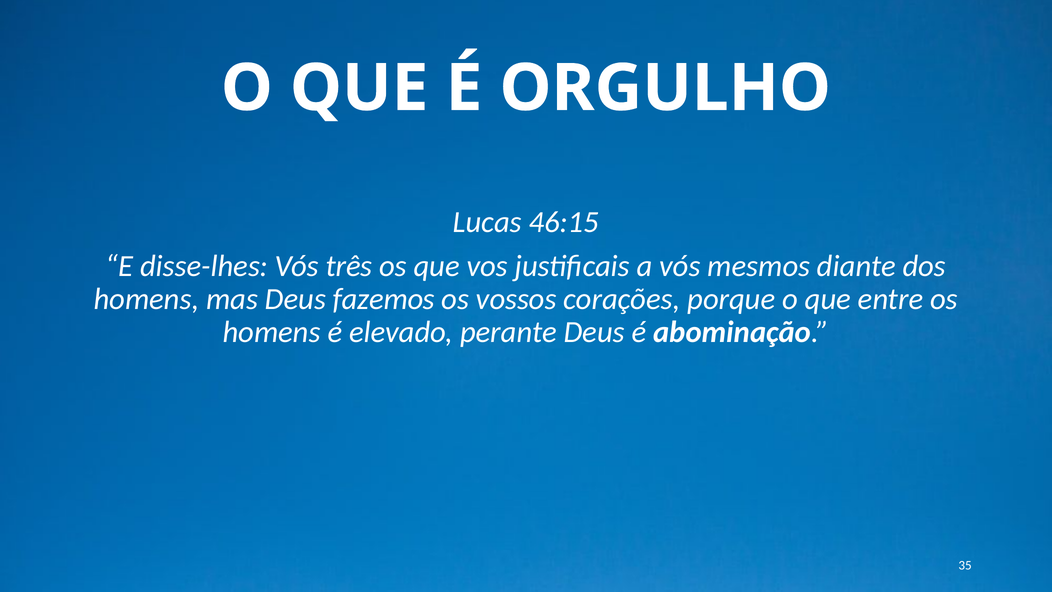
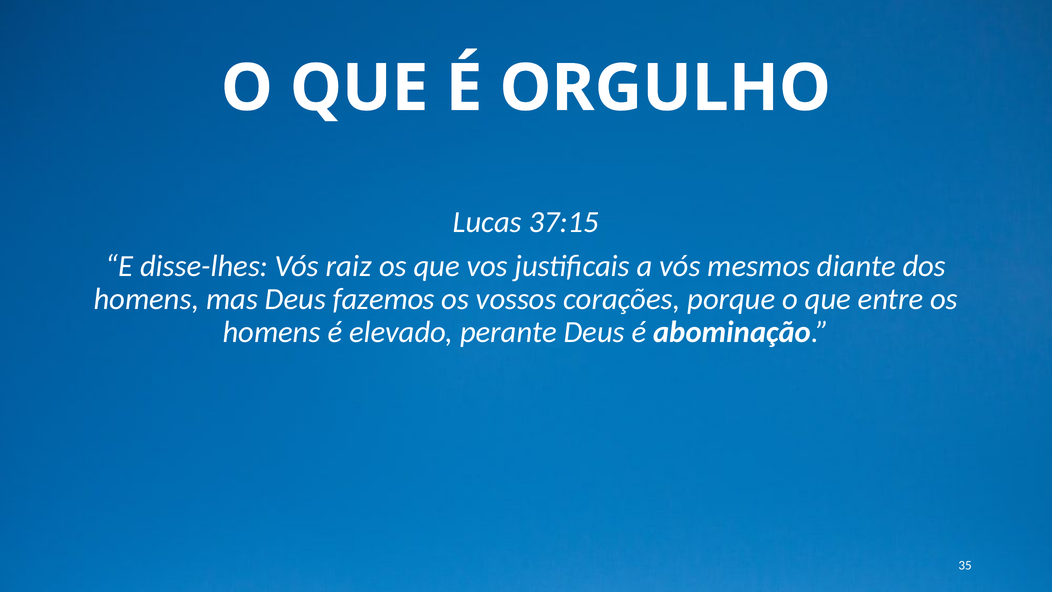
46:15: 46:15 -> 37:15
três: três -> raiz
